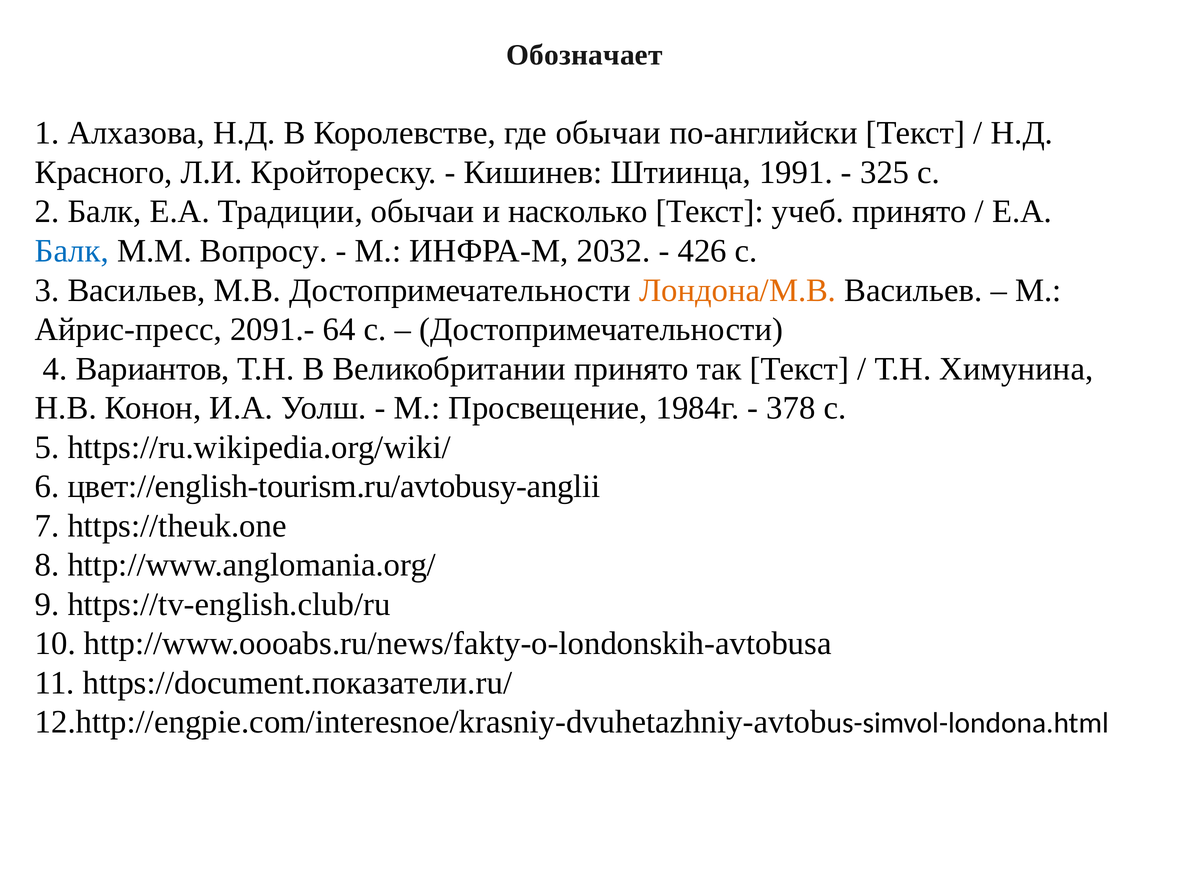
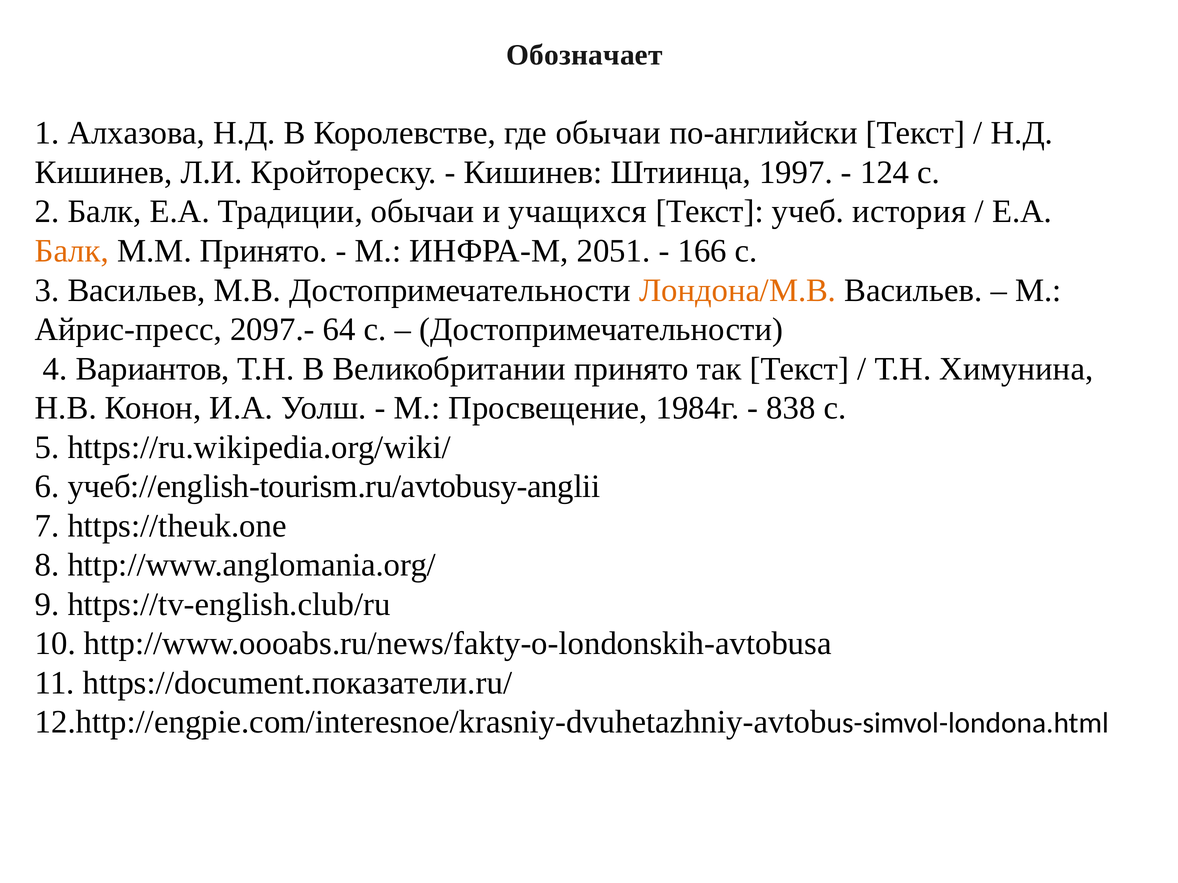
Красного at (104, 173): Красного -> Кишинев
1991: 1991 -> 1997
325: 325 -> 124
насколько: насколько -> учащихся
учеб принято: принято -> история
Балк at (72, 251) colour: blue -> orange
М.М Вопросу: Вопросу -> Принято
2032: 2032 -> 2051
426: 426 -> 166
2091.-: 2091.- -> 2097.-
378: 378 -> 838
цвет://english-tourism.ru/avtobusy-anglii: цвет://english-tourism.ru/avtobusy-anglii -> учеб://english-tourism.ru/avtobusy-anglii
